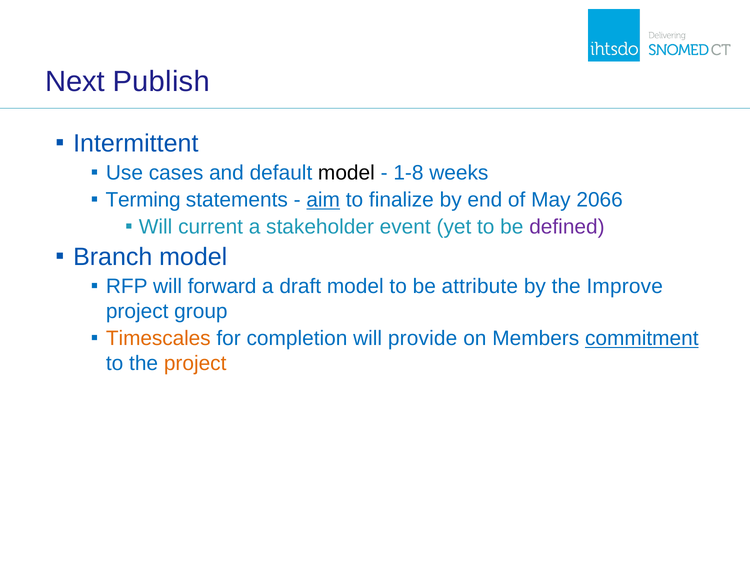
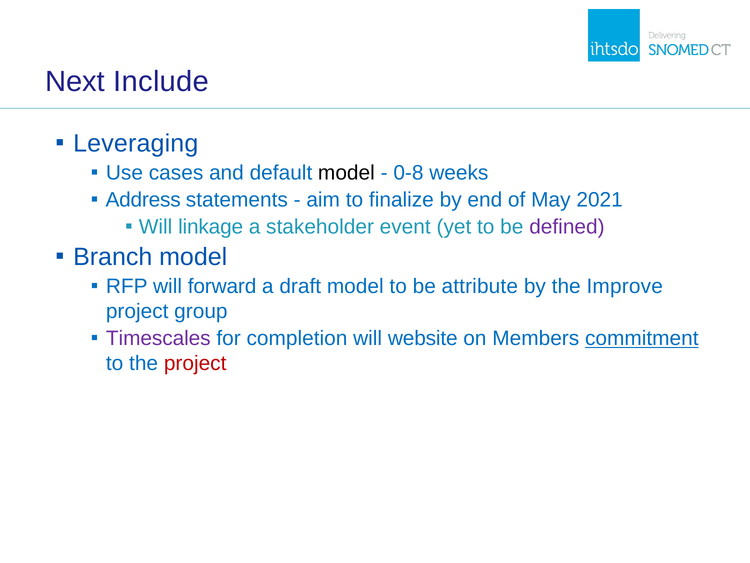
Publish: Publish -> Include
Intermittent: Intermittent -> Leveraging
1-8: 1-8 -> 0-8
Terming: Terming -> Address
aim underline: present -> none
2066: 2066 -> 2021
current: current -> linkage
Timescales colour: orange -> purple
provide: provide -> website
project at (195, 363) colour: orange -> red
